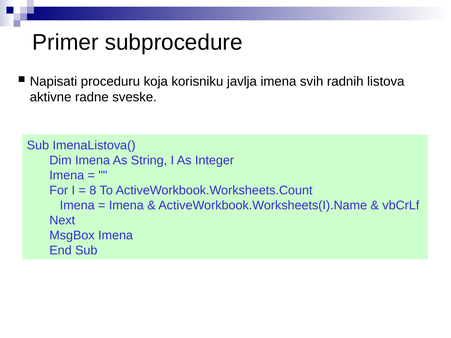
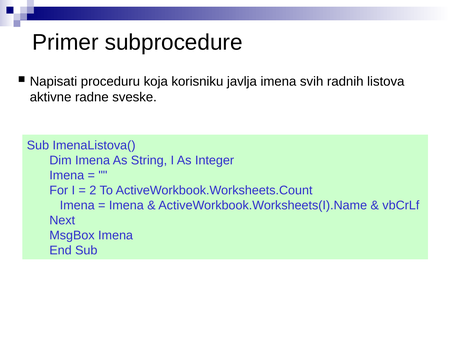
8: 8 -> 2
